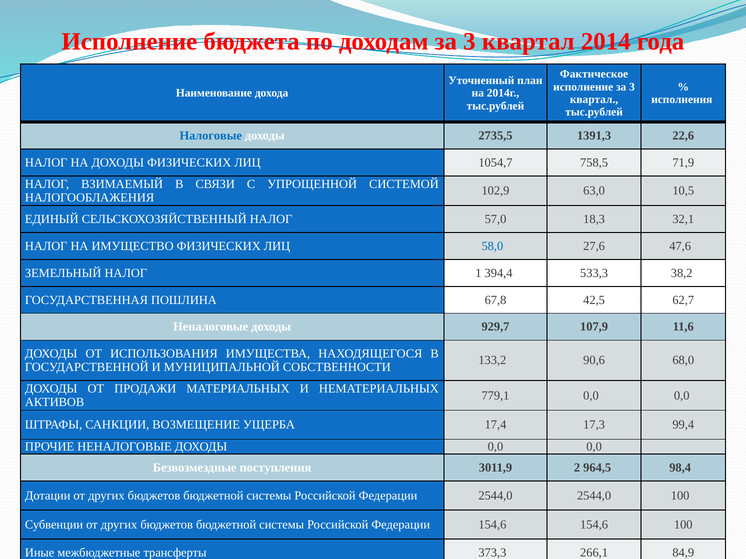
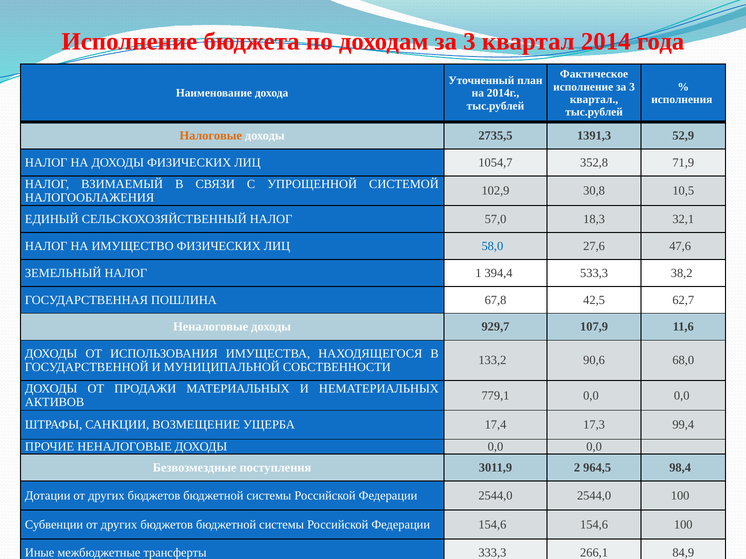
Налоговые colour: blue -> orange
22,6: 22,6 -> 52,9
758,5: 758,5 -> 352,8
63,0: 63,0 -> 30,8
373,3: 373,3 -> 333,3
